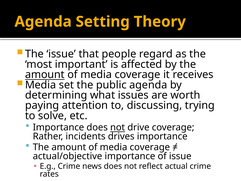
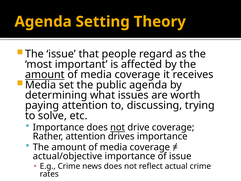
Rather incidents: incidents -> attention
